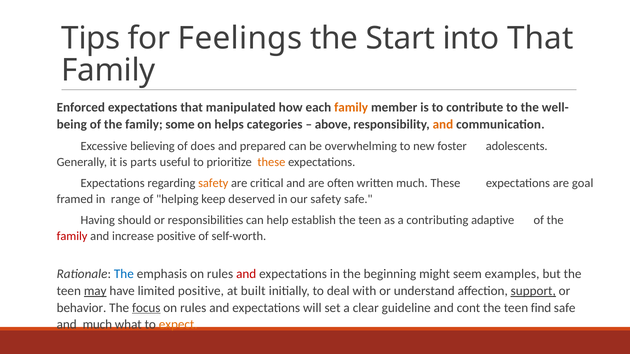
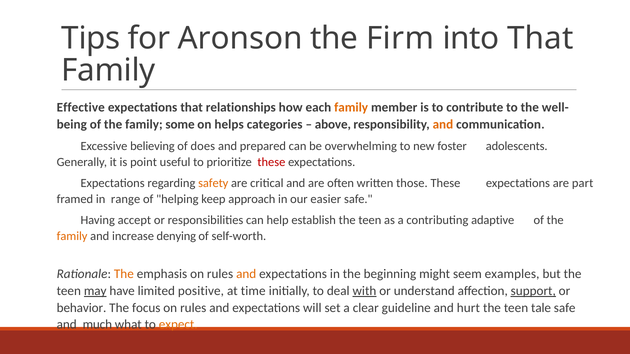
Feelings: Feelings -> Aronson
Start: Start -> Firm
Enforced: Enforced -> Effective
manipulated: manipulated -> relationships
parts: parts -> point
these at (271, 162) colour: orange -> red
written much: much -> those
goal: goal -> part
deserved: deserved -> approach
our safety: safety -> easier
should: should -> accept
family at (72, 237) colour: red -> orange
increase positive: positive -> denying
The at (124, 274) colour: blue -> orange
and at (246, 274) colour: red -> orange
built: built -> time
with underline: none -> present
focus underline: present -> none
cont: cont -> hurt
find: find -> tale
